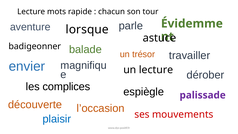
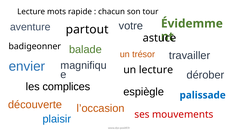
parle: parle -> votre
lorsque: lorsque -> partout
palissade colour: purple -> blue
